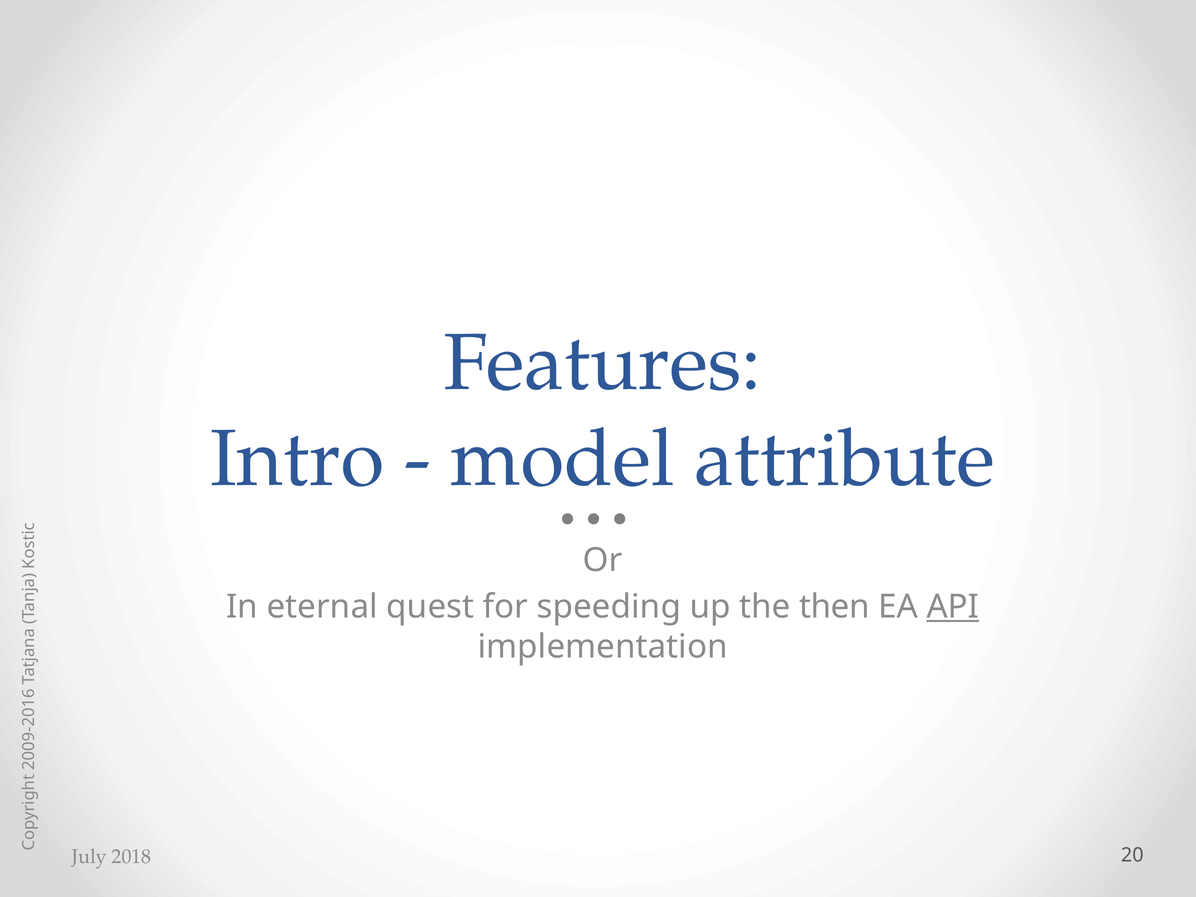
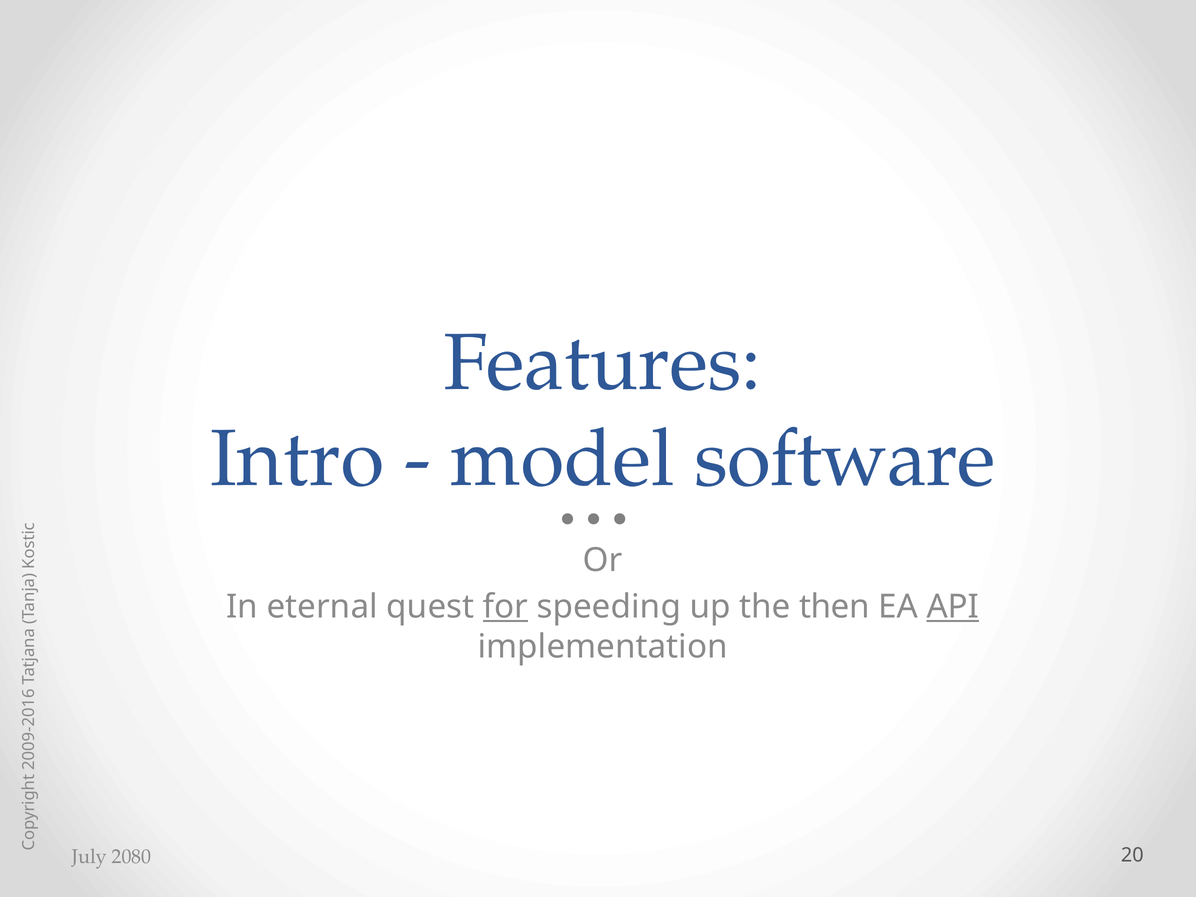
attribute: attribute -> software
for underline: none -> present
2018: 2018 -> 2080
